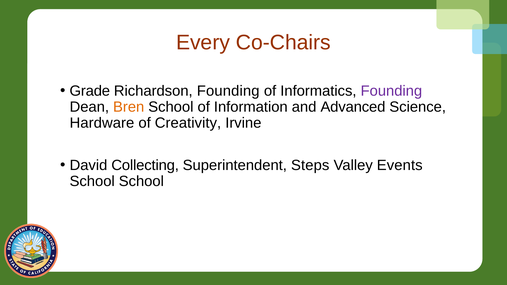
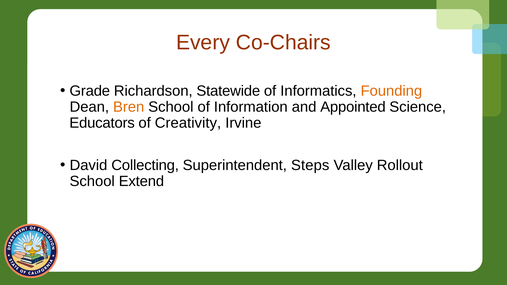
Richardson Founding: Founding -> Statewide
Founding at (391, 91) colour: purple -> orange
Advanced: Advanced -> Appointed
Hardware: Hardware -> Educators
Events: Events -> Rollout
School School: School -> Extend
